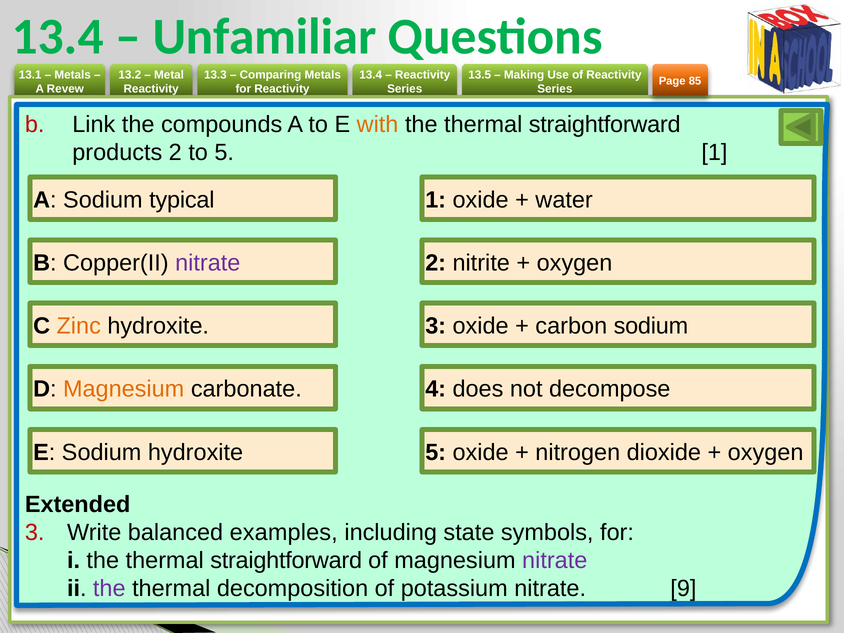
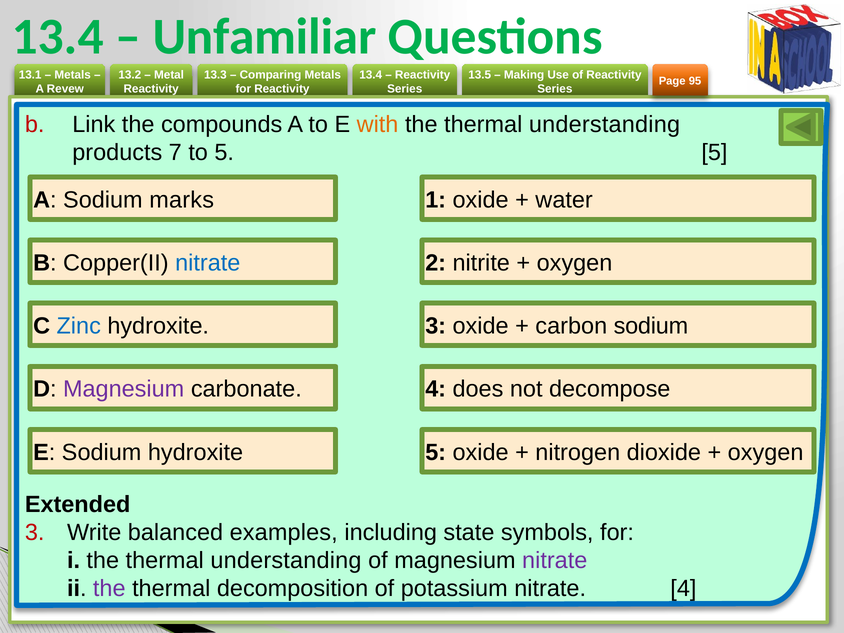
85: 85 -> 95
straightforward at (605, 124): straightforward -> understanding
products 2: 2 -> 7
5 1: 1 -> 5
typical: typical -> marks
nitrate at (208, 263) colour: purple -> blue
Zinc colour: orange -> blue
Magnesium at (124, 389) colour: orange -> purple
i the thermal straightforward: straightforward -> understanding
nitrate 9: 9 -> 4
